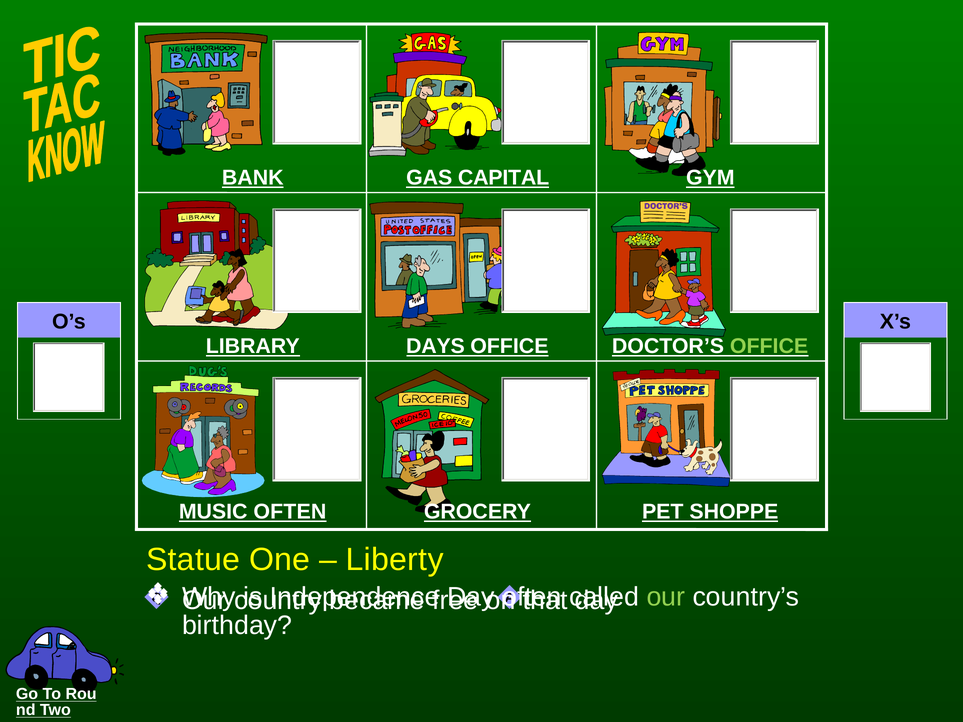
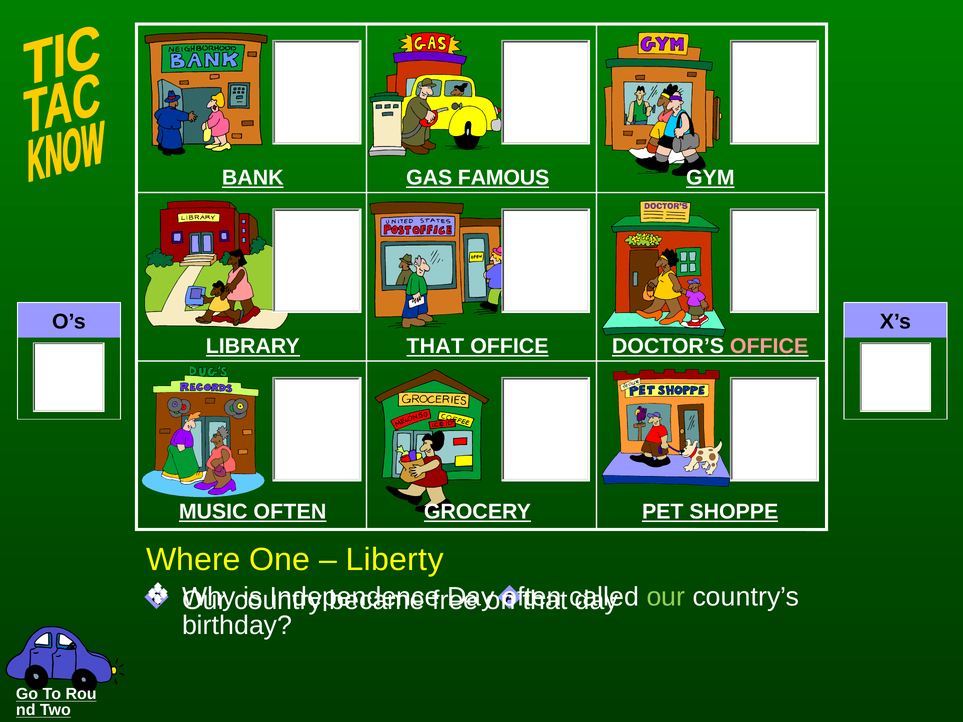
CAPITAL: CAPITAL -> FAMOUS
LIBRARY DAYS: DAYS -> THAT
OFFICE at (769, 346) colour: light green -> pink
Statue: Statue -> Where
